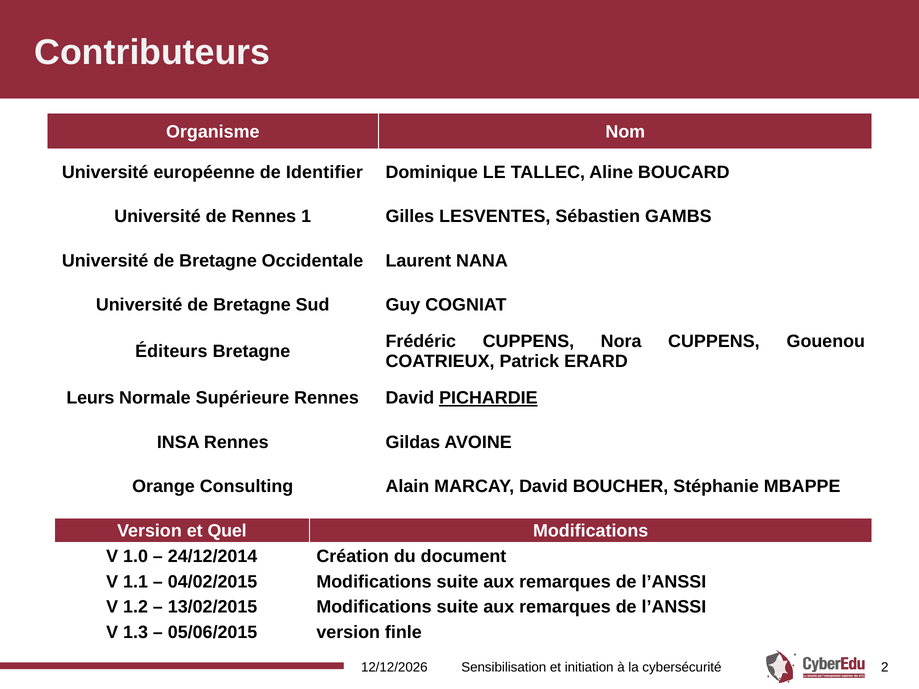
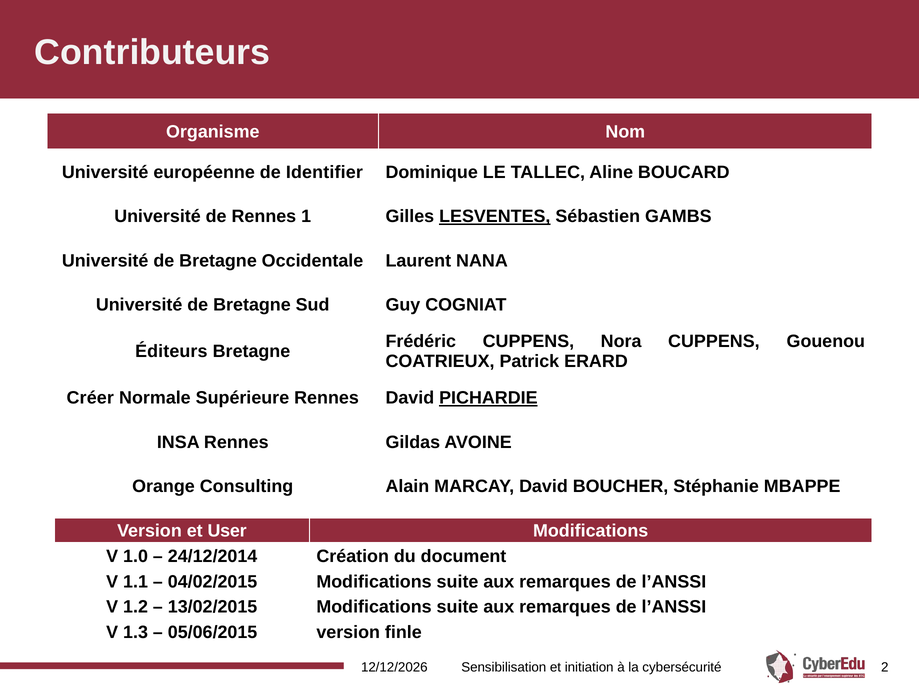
LESVENTES underline: none -> present
Leurs: Leurs -> Créer
Quel: Quel -> User
